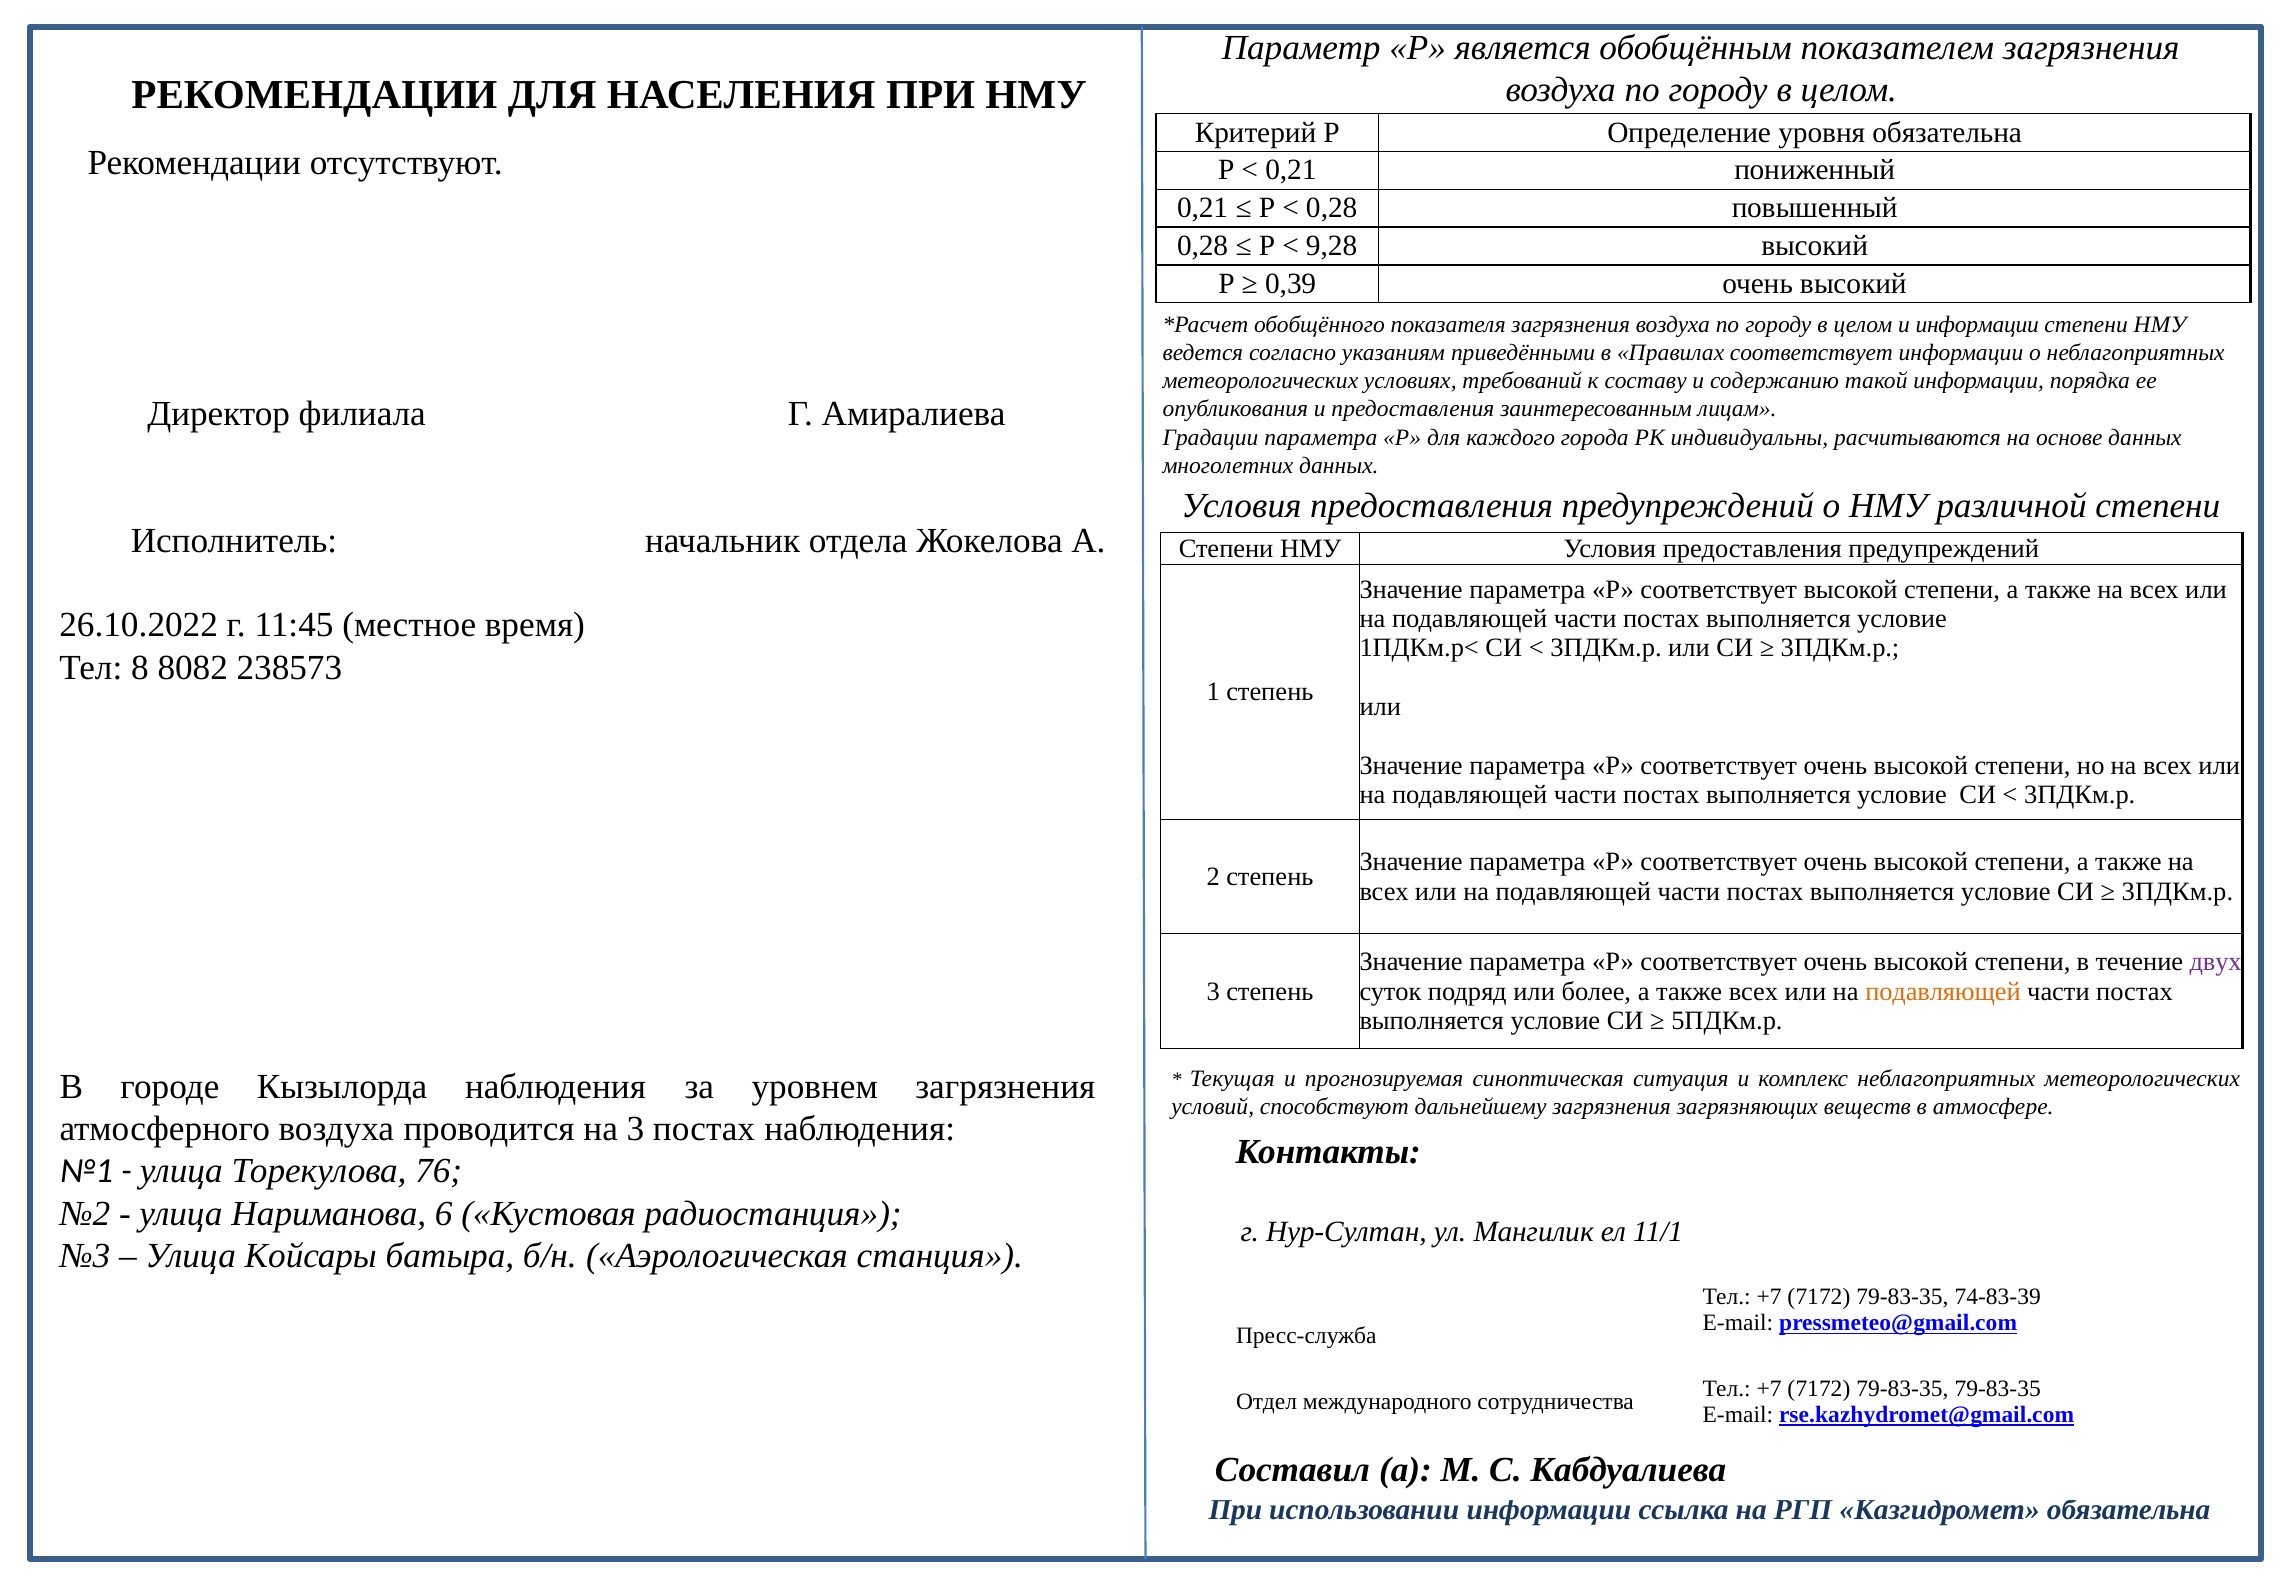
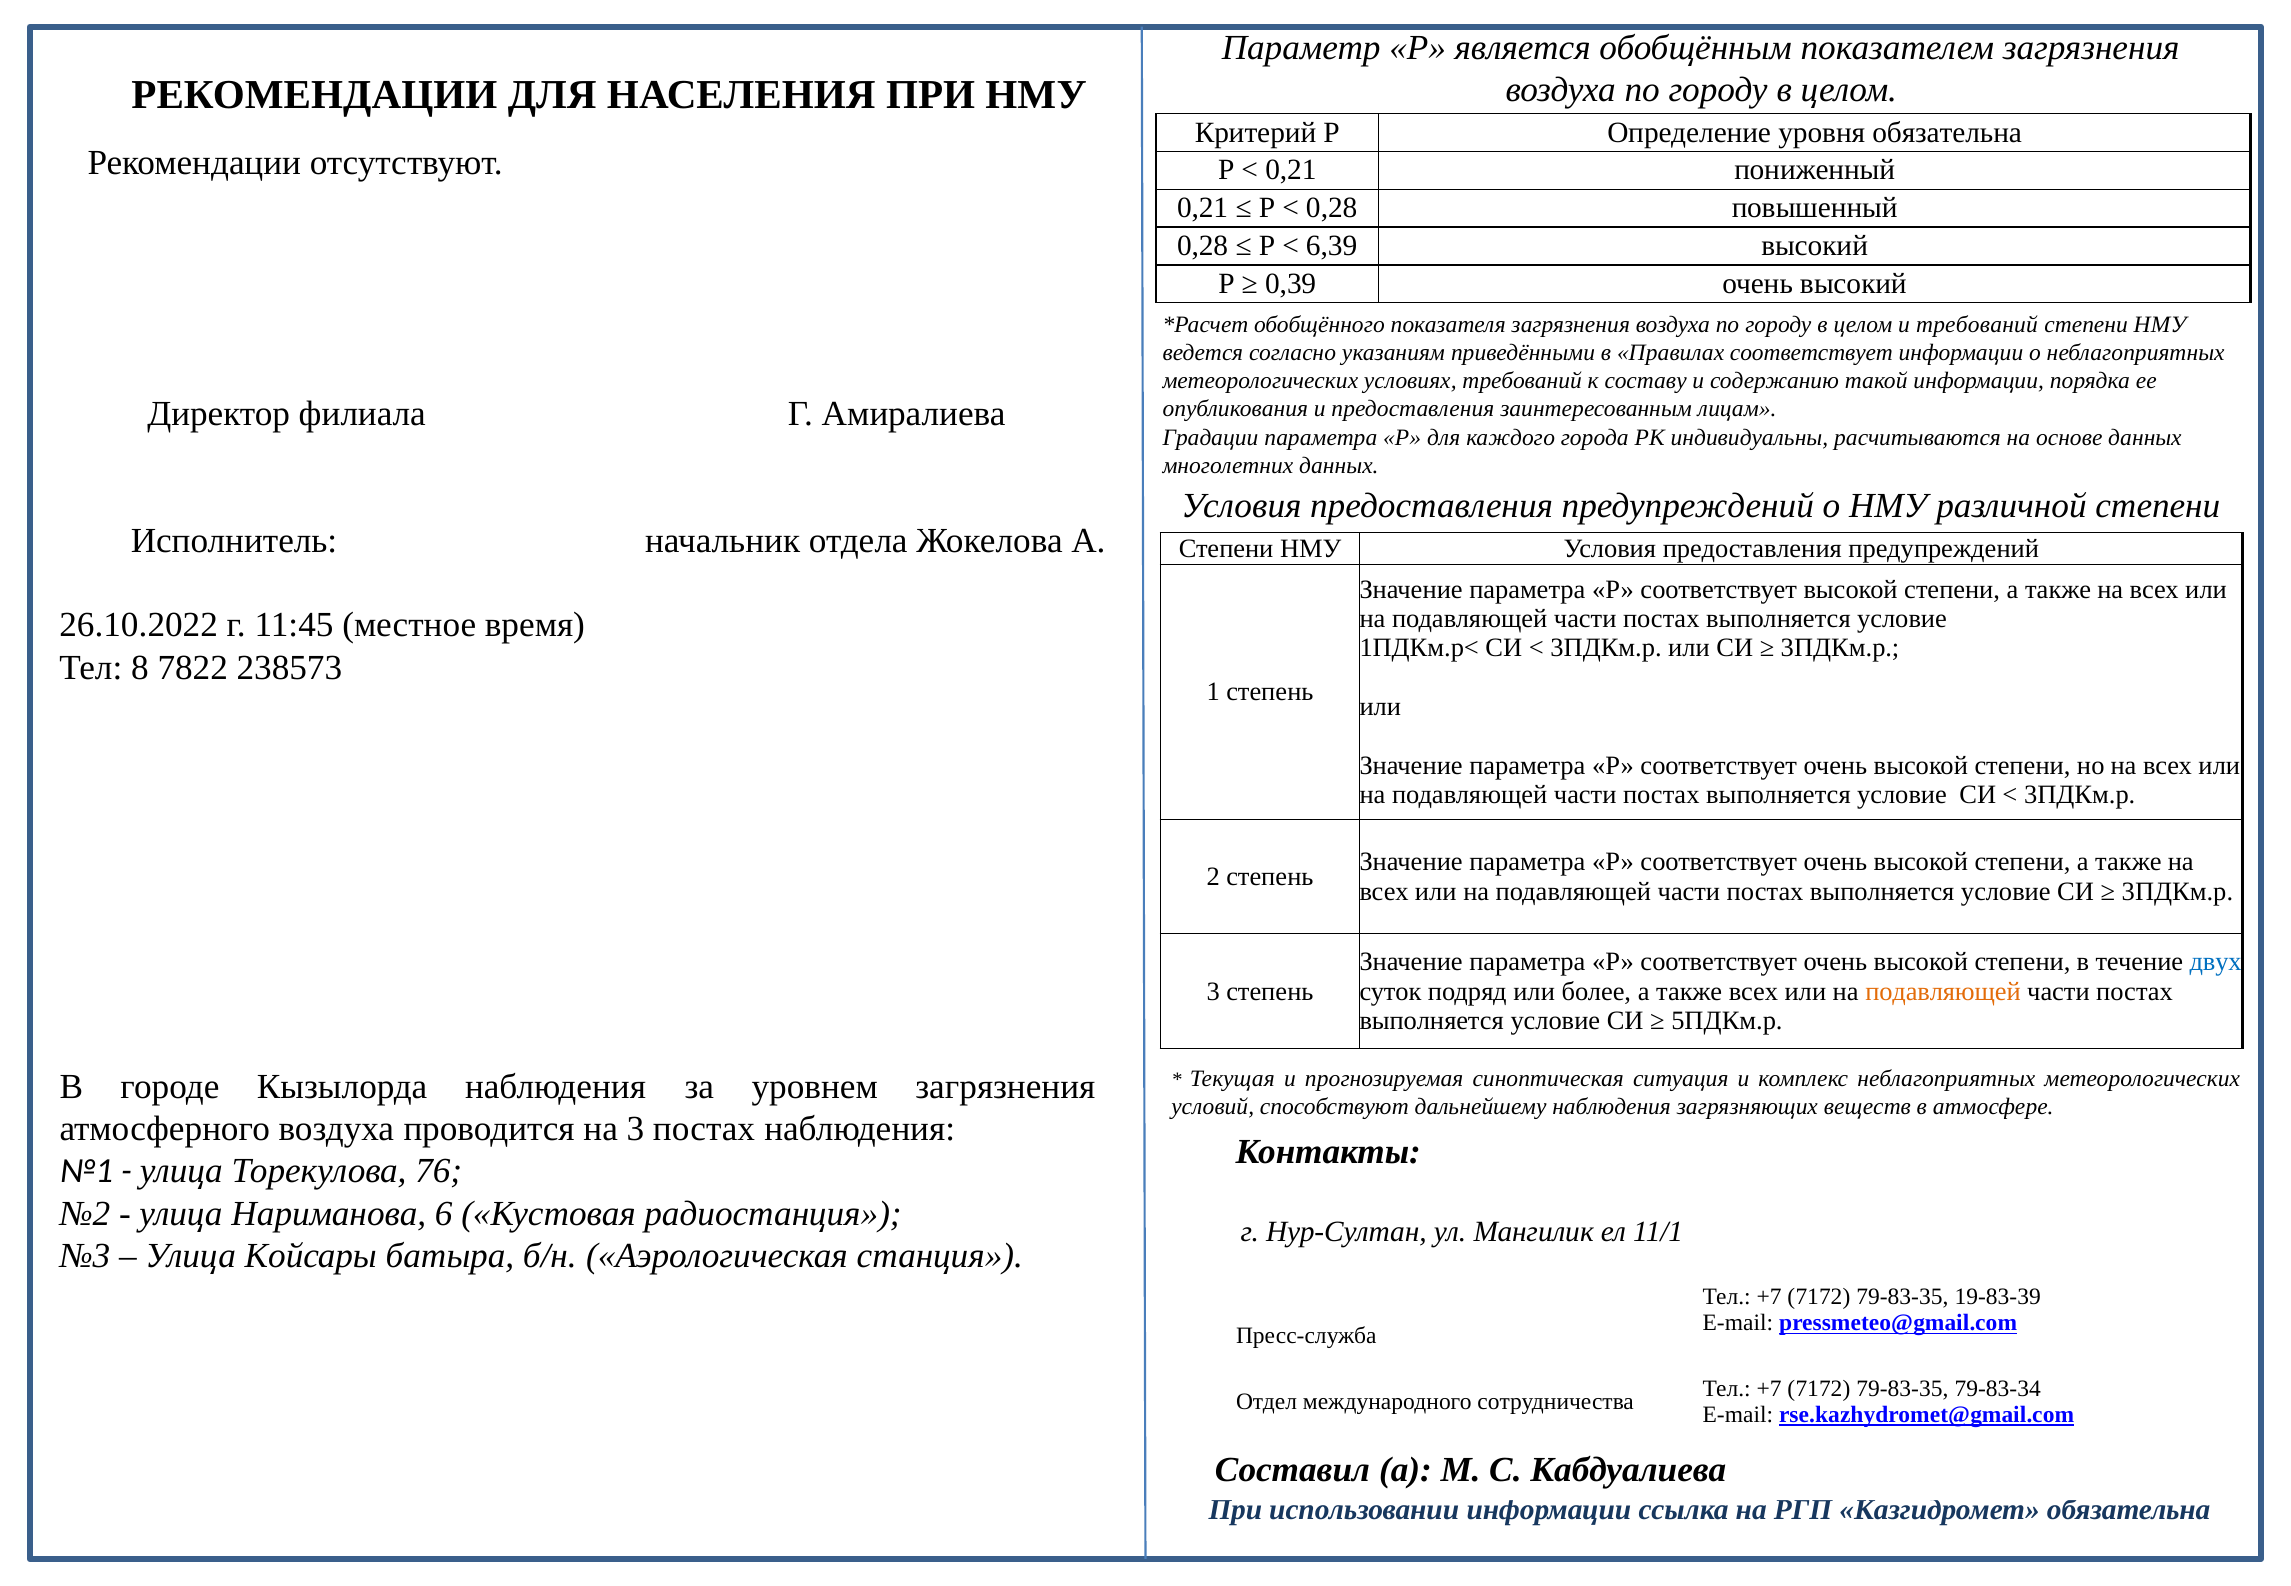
9,28: 9,28 -> 6,39
и информации: информации -> требований
8082: 8082 -> 7822
двух colour: purple -> blue
дальнейшему загрязнения: загрязнения -> наблюдения
74-83-39: 74-83-39 -> 19-83-39
79-83-35 79-83-35: 79-83-35 -> 79-83-34
